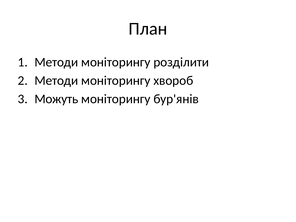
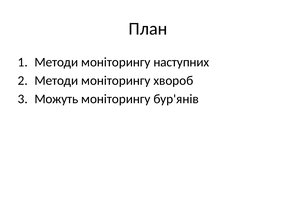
розділити: розділити -> наступних
